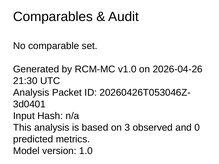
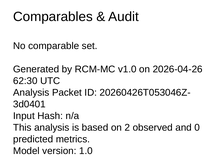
21:30: 21:30 -> 62:30
3: 3 -> 2
